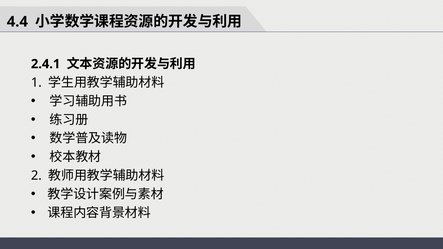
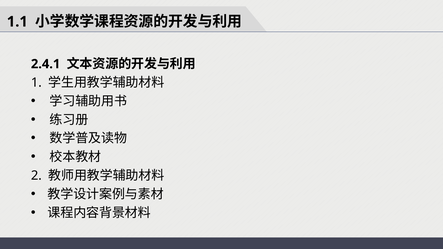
4.4: 4.4 -> 1.1
